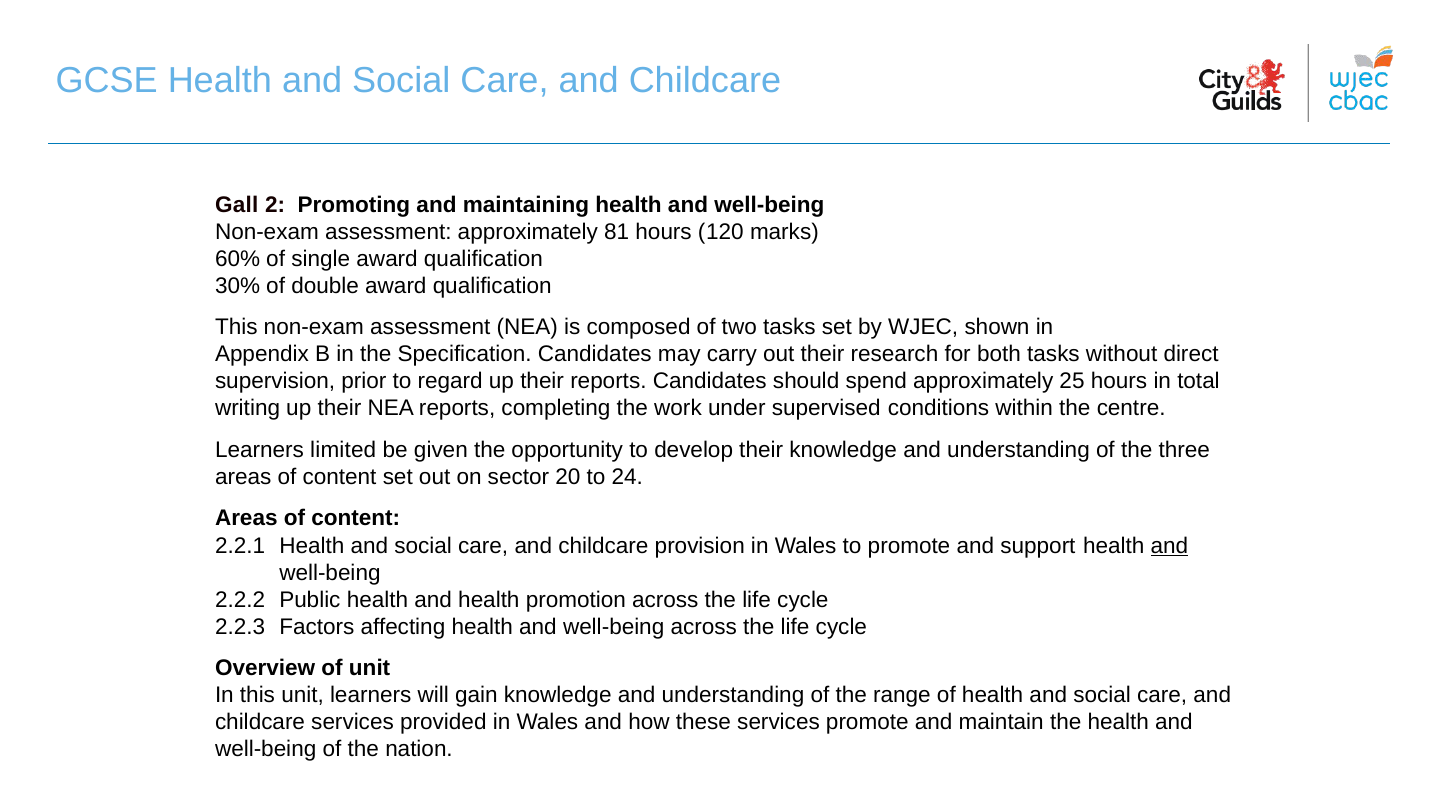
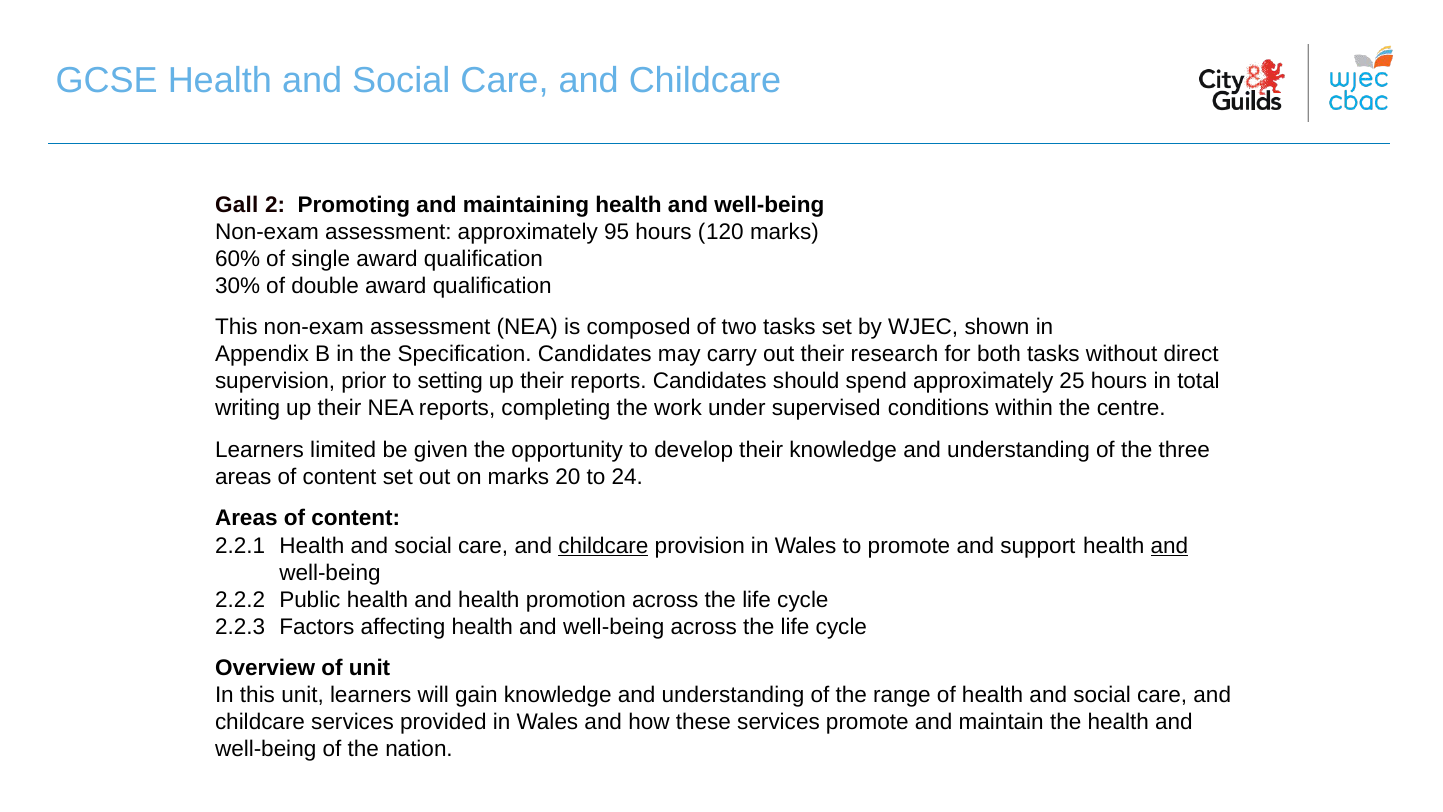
81: 81 -> 95
regard: regard -> setting
on sector: sector -> marks
childcare at (603, 545) underline: none -> present
